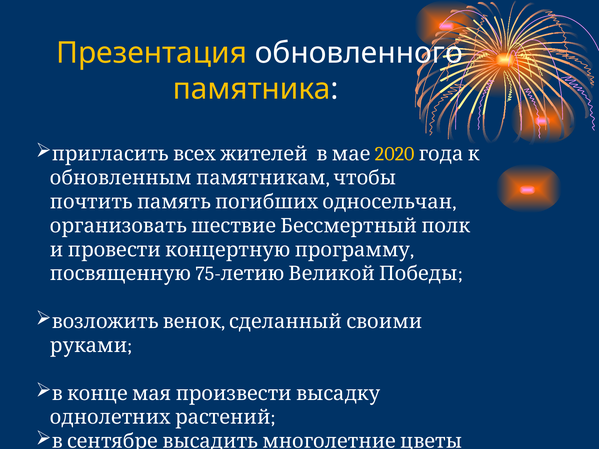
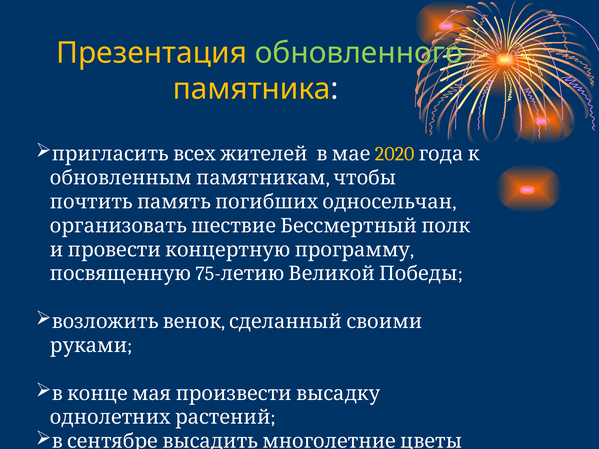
обновленного colour: white -> light green
